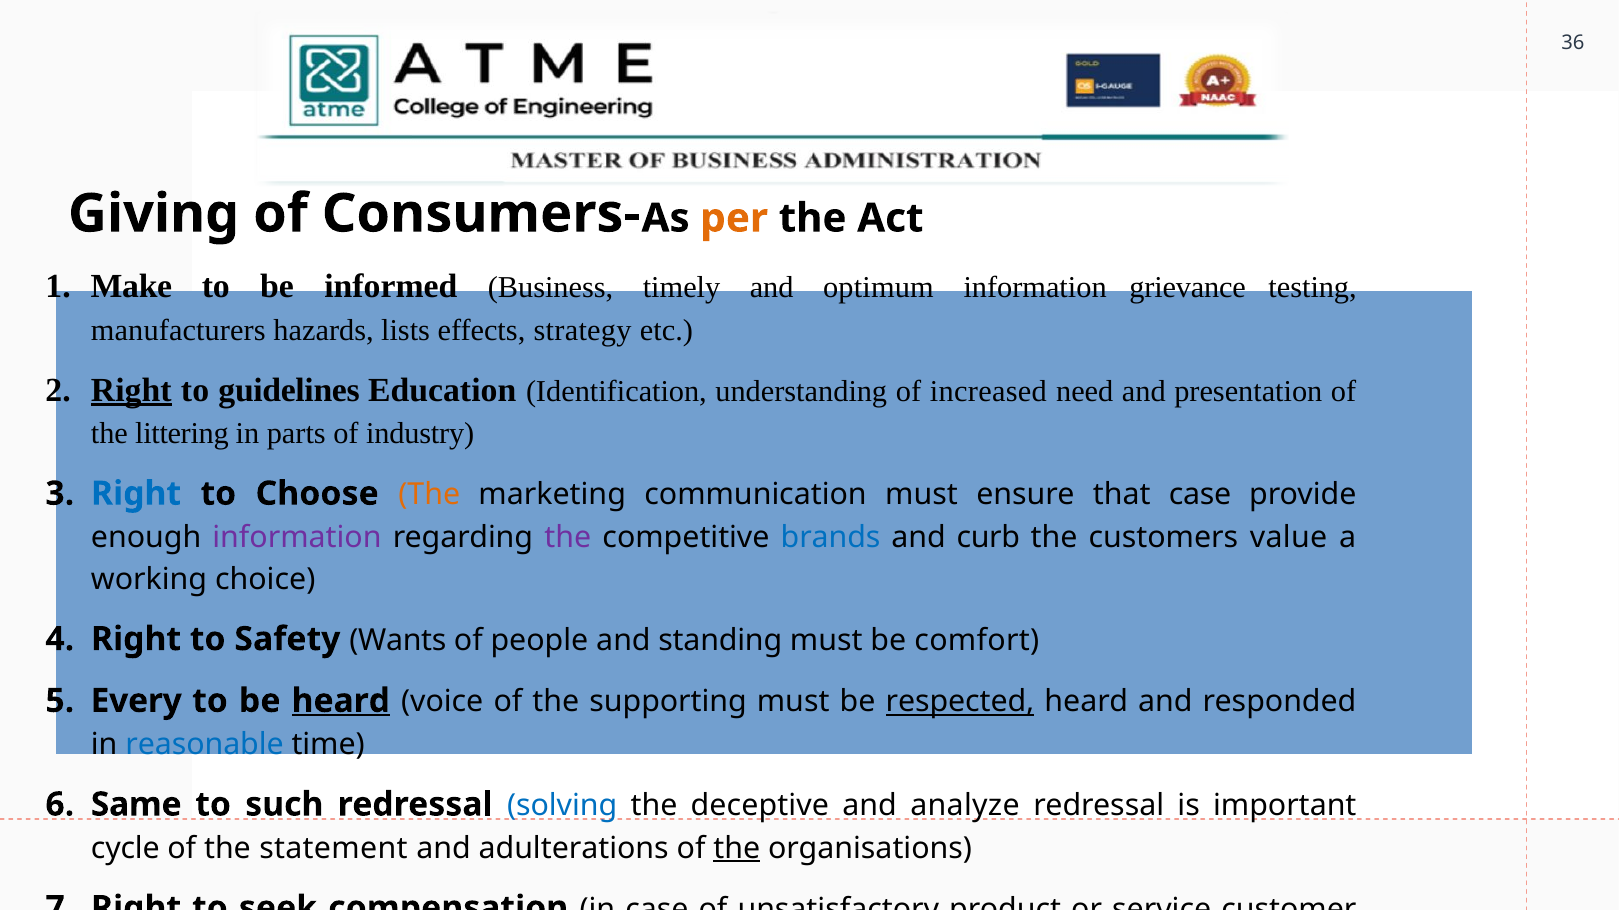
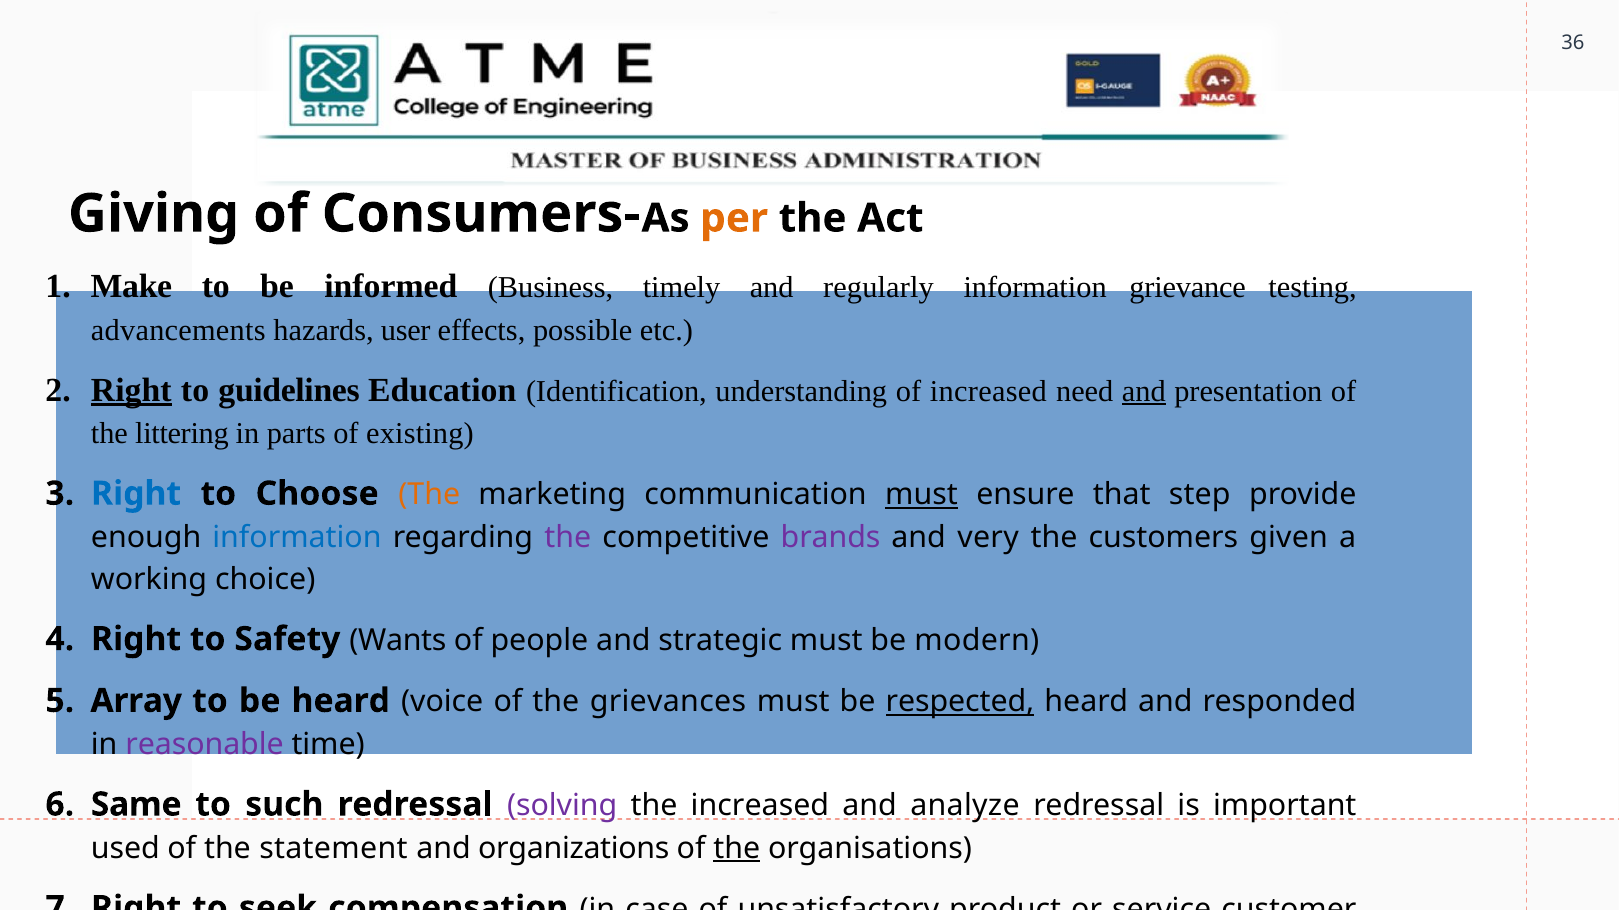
optimum: optimum -> regularly
manufacturers: manufacturers -> advancements
lists: lists -> user
strategy: strategy -> possible
and at (1144, 391) underline: none -> present
industry: industry -> existing
must at (922, 495) underline: none -> present
that case: case -> step
information at (297, 538) colour: purple -> blue
brands colour: blue -> purple
curb: curb -> very
customers value: value -> given
standing: standing -> strategic
comfort: comfort -> modern
Every: Every -> Array
heard at (341, 701) underline: present -> none
supporting: supporting -> grievances
reasonable colour: blue -> purple
solving colour: blue -> purple
the deceptive: deceptive -> increased
cycle: cycle -> used
adulterations: adulterations -> organizations
